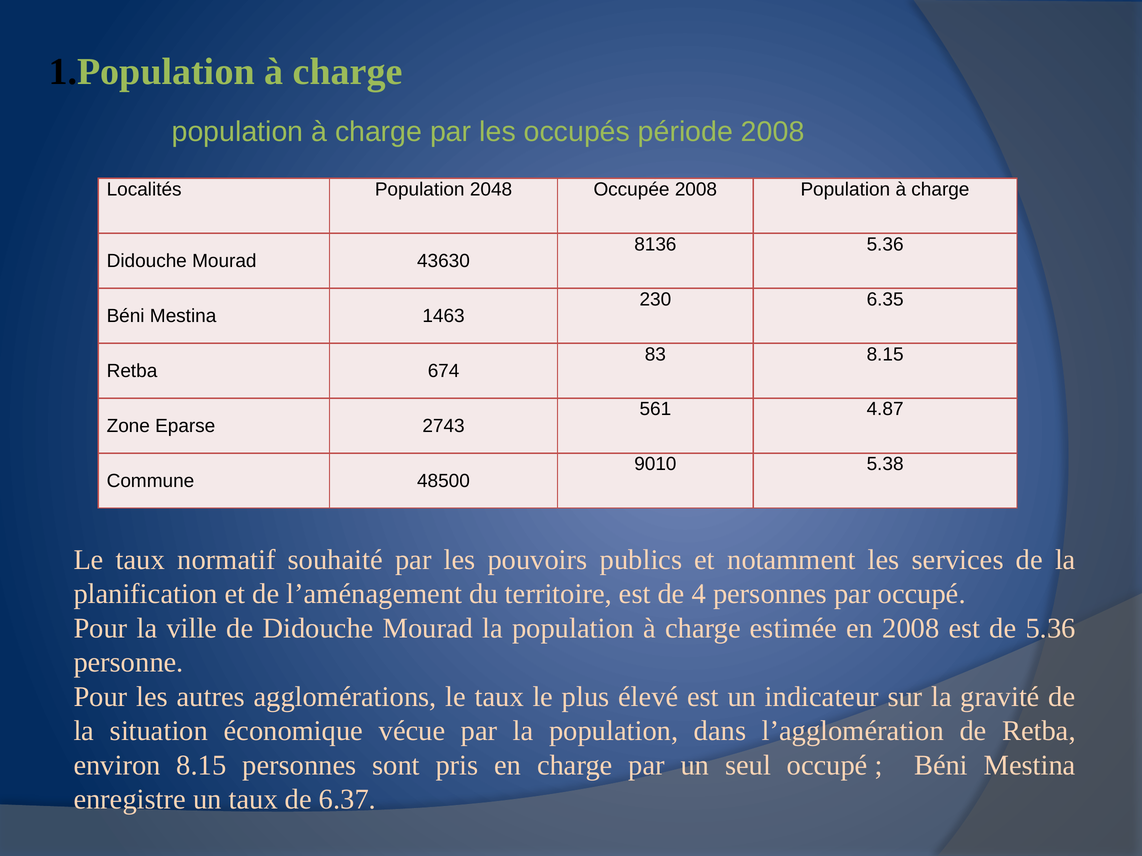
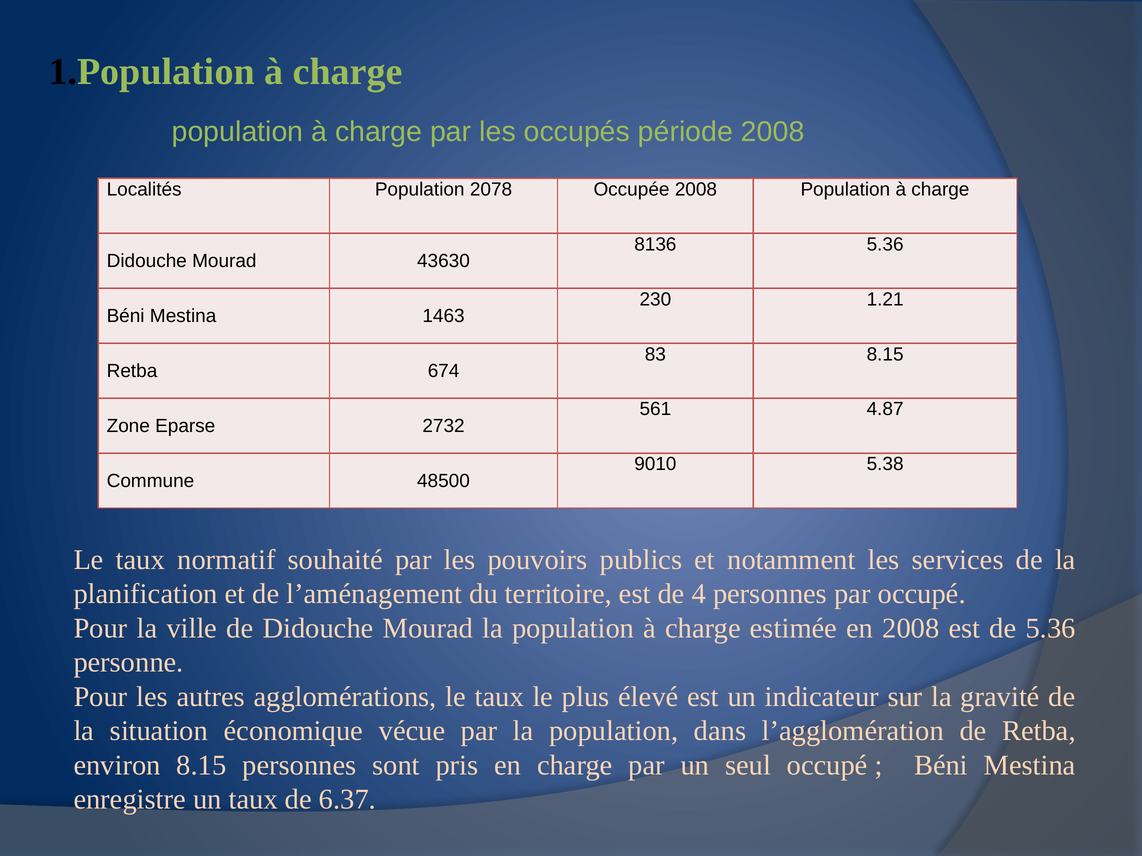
2048: 2048 -> 2078
6.35: 6.35 -> 1.21
2743: 2743 -> 2732
